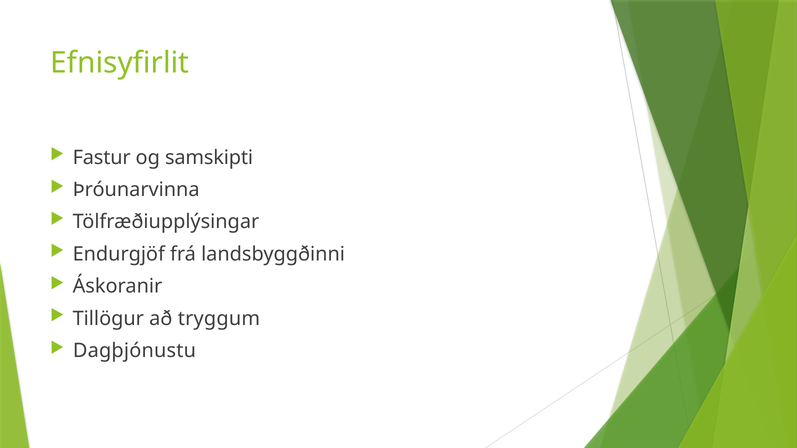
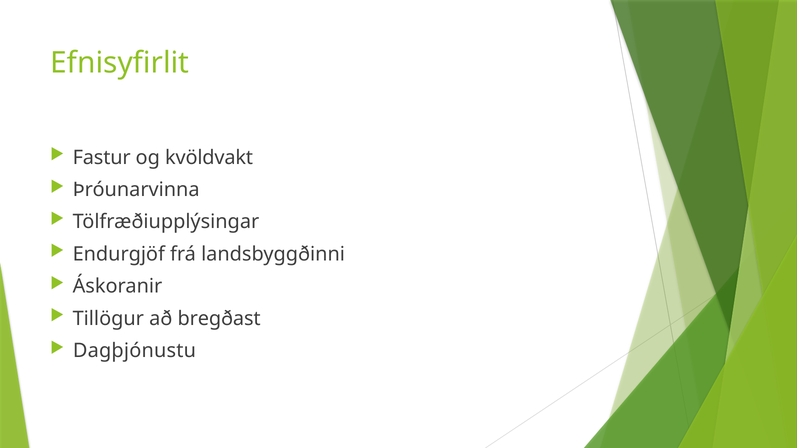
samskipti: samskipti -> kvöldvakt
tryggum: tryggum -> bregðast
